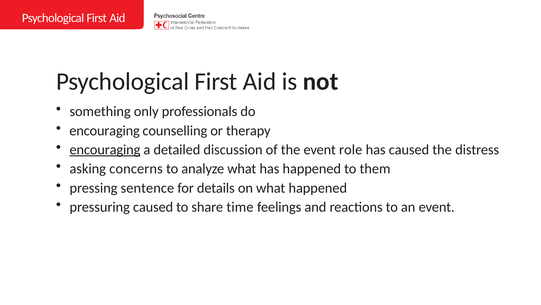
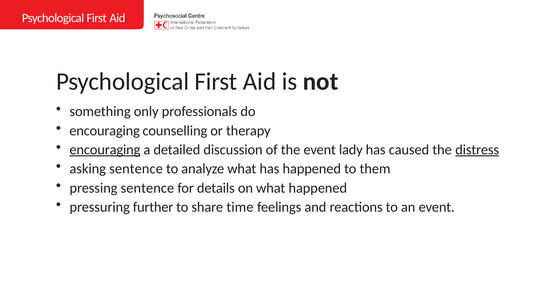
role: role -> lady
distress underline: none -> present
asking concerns: concerns -> sentence
pressuring caused: caused -> further
